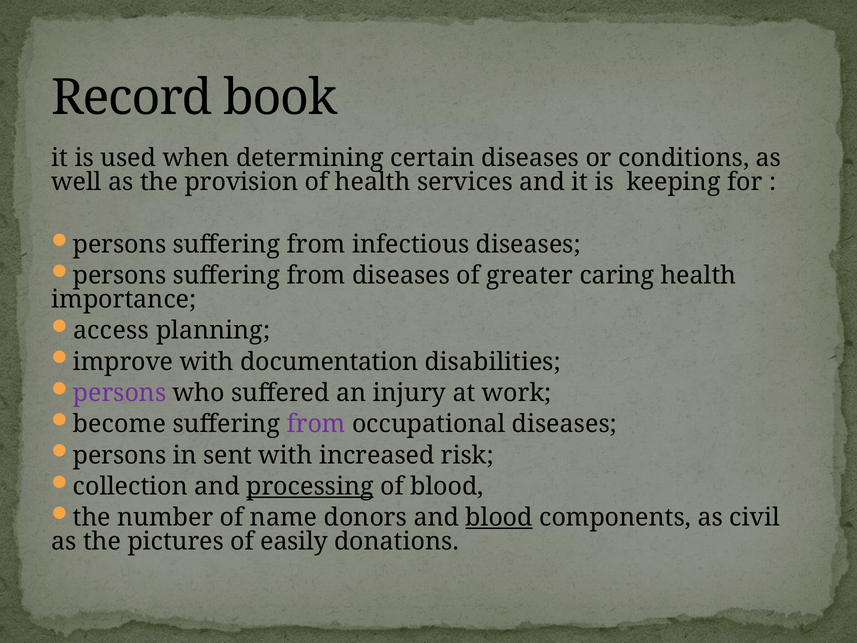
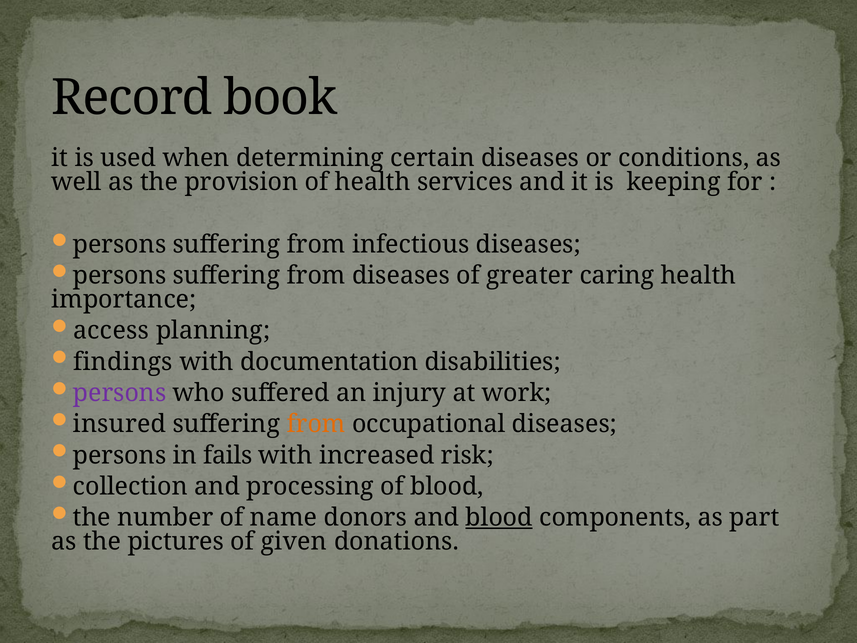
improve: improve -> findings
become: become -> insured
from at (316, 424) colour: purple -> orange
sent: sent -> fails
processing underline: present -> none
civil: civil -> part
easily: easily -> given
